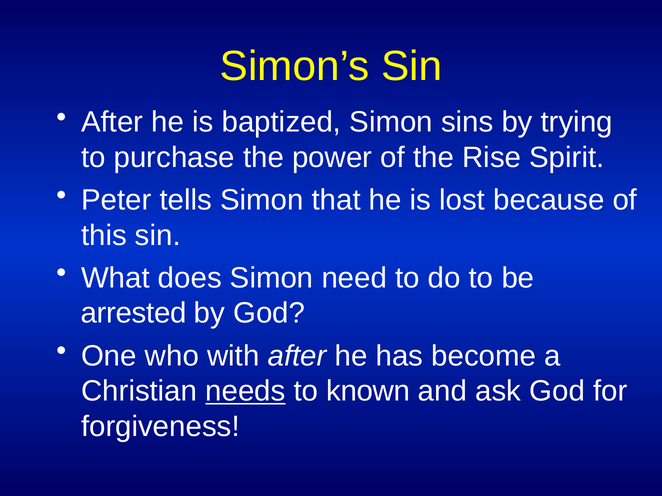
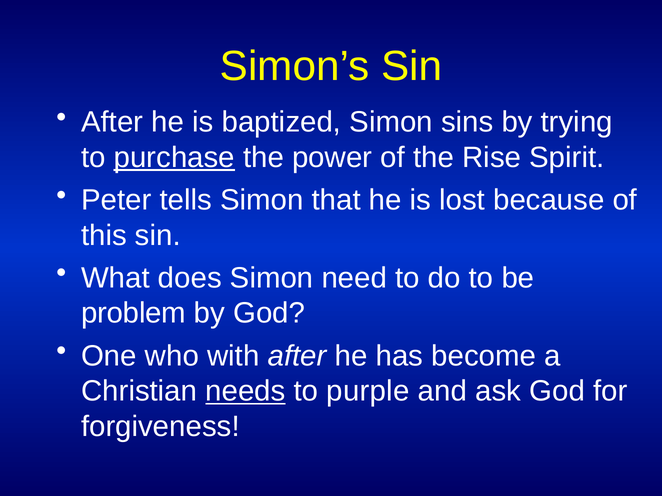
purchase underline: none -> present
arrested: arrested -> problem
known: known -> purple
